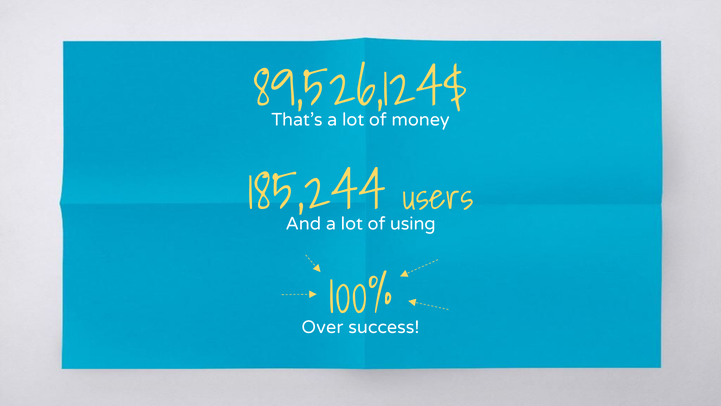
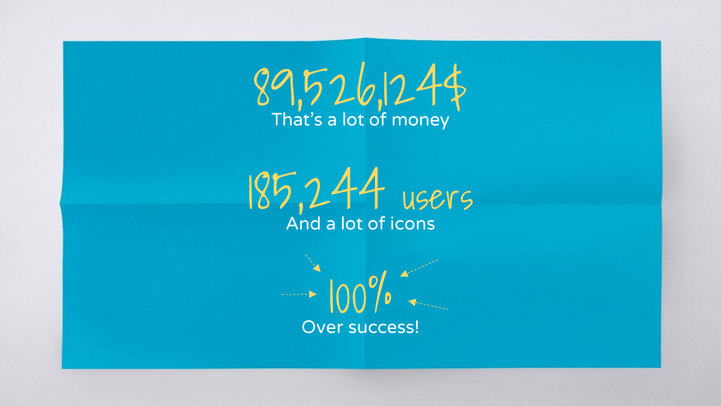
using: using -> icons
